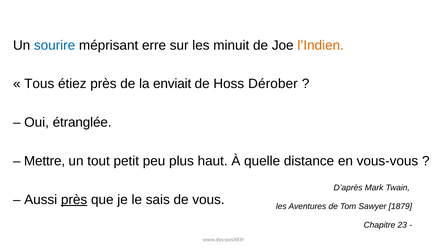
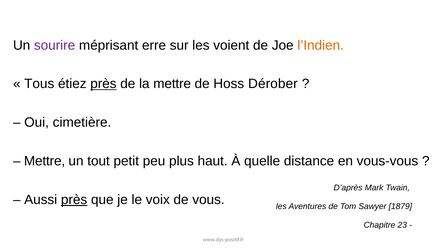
sourire colour: blue -> purple
minuit: minuit -> voient
près at (103, 84) underline: none -> present
la enviait: enviait -> mettre
étranglée: étranglée -> cimetière
sais: sais -> voix
